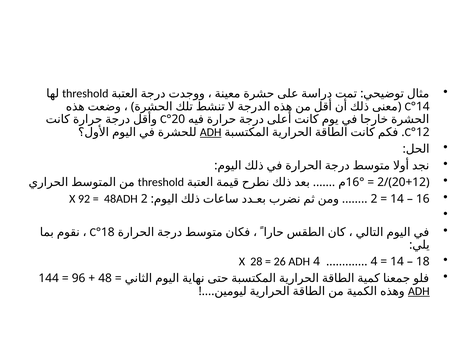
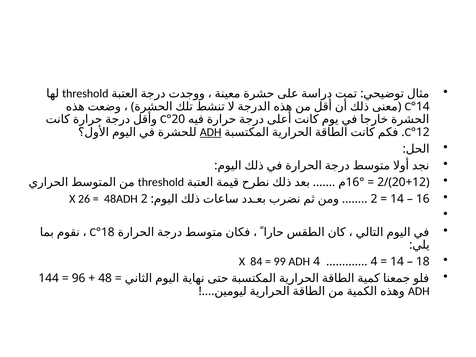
92: 92 -> 26
28: 28 -> 84
26: 26 -> 99
ADH at (419, 291) underline: present -> none
